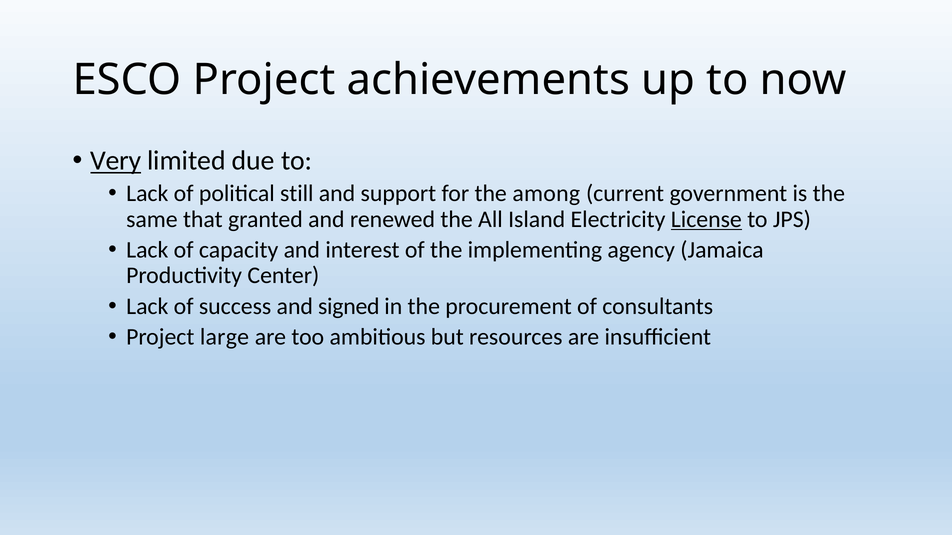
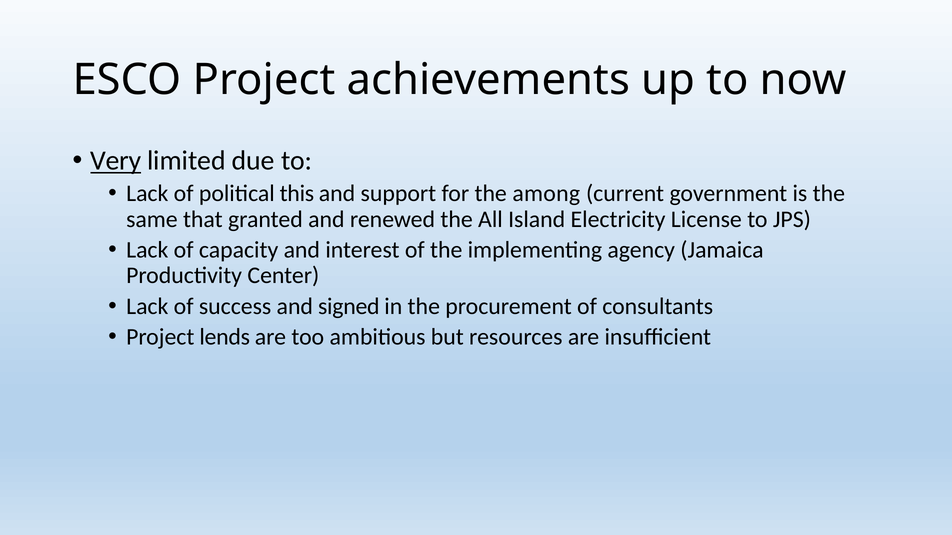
still: still -> this
License underline: present -> none
large: large -> lends
